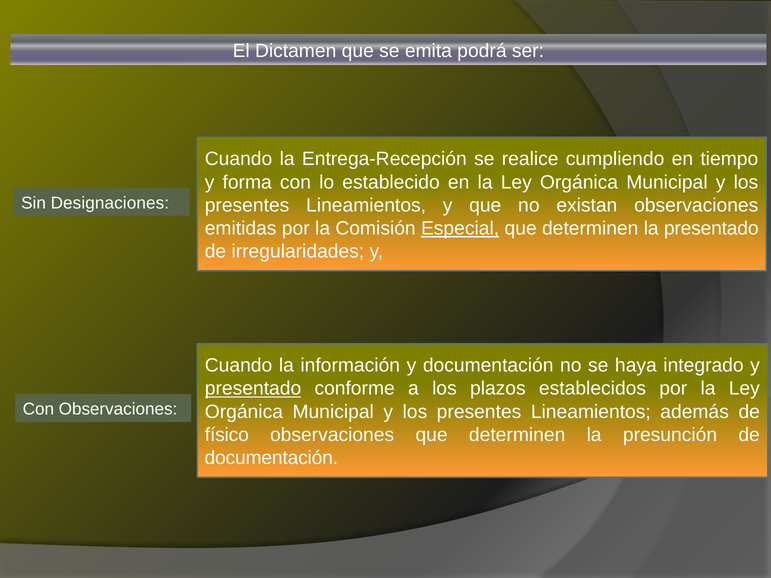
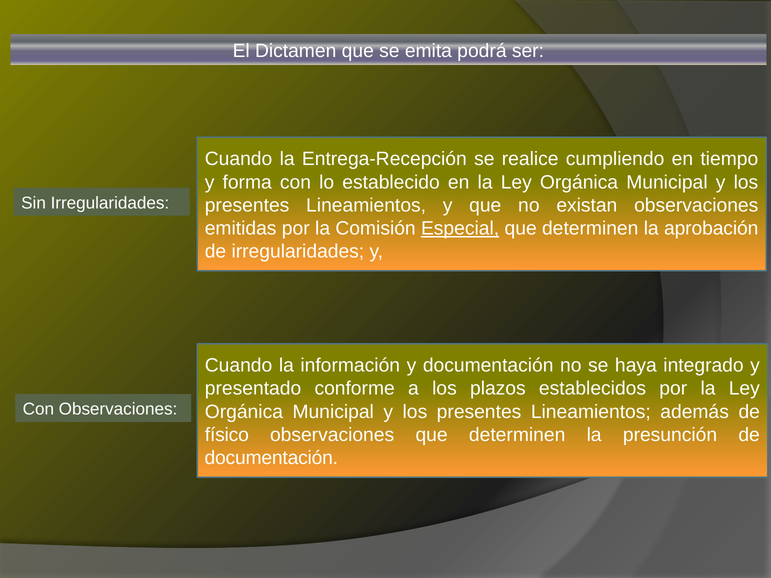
Sin Designaciones: Designaciones -> Irregularidades
la presentado: presentado -> aprobación
presentado at (253, 389) underline: present -> none
